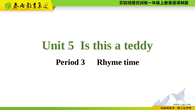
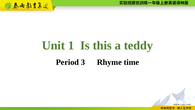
5: 5 -> 1
